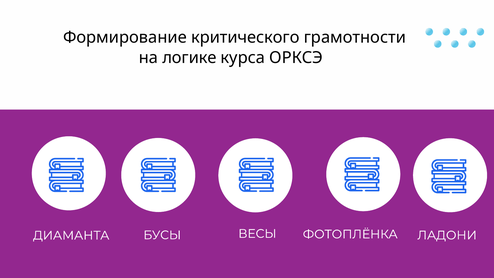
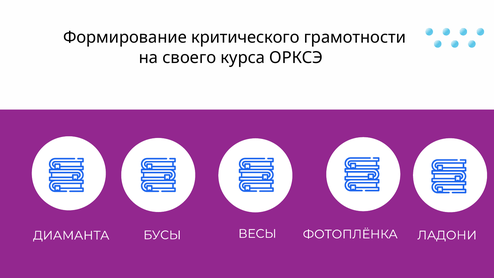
логике: логике -> своего
